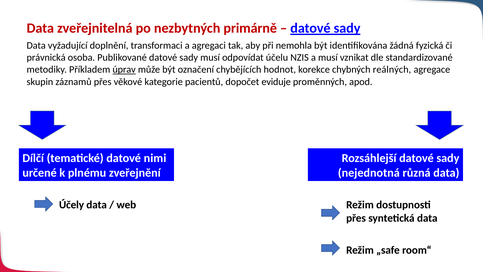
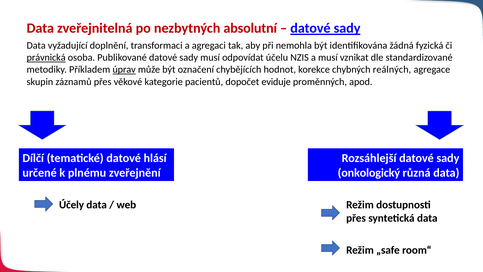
primárně: primárně -> absolutní
právnická underline: none -> present
nimi: nimi -> hlásí
nejednotná: nejednotná -> onkologický
